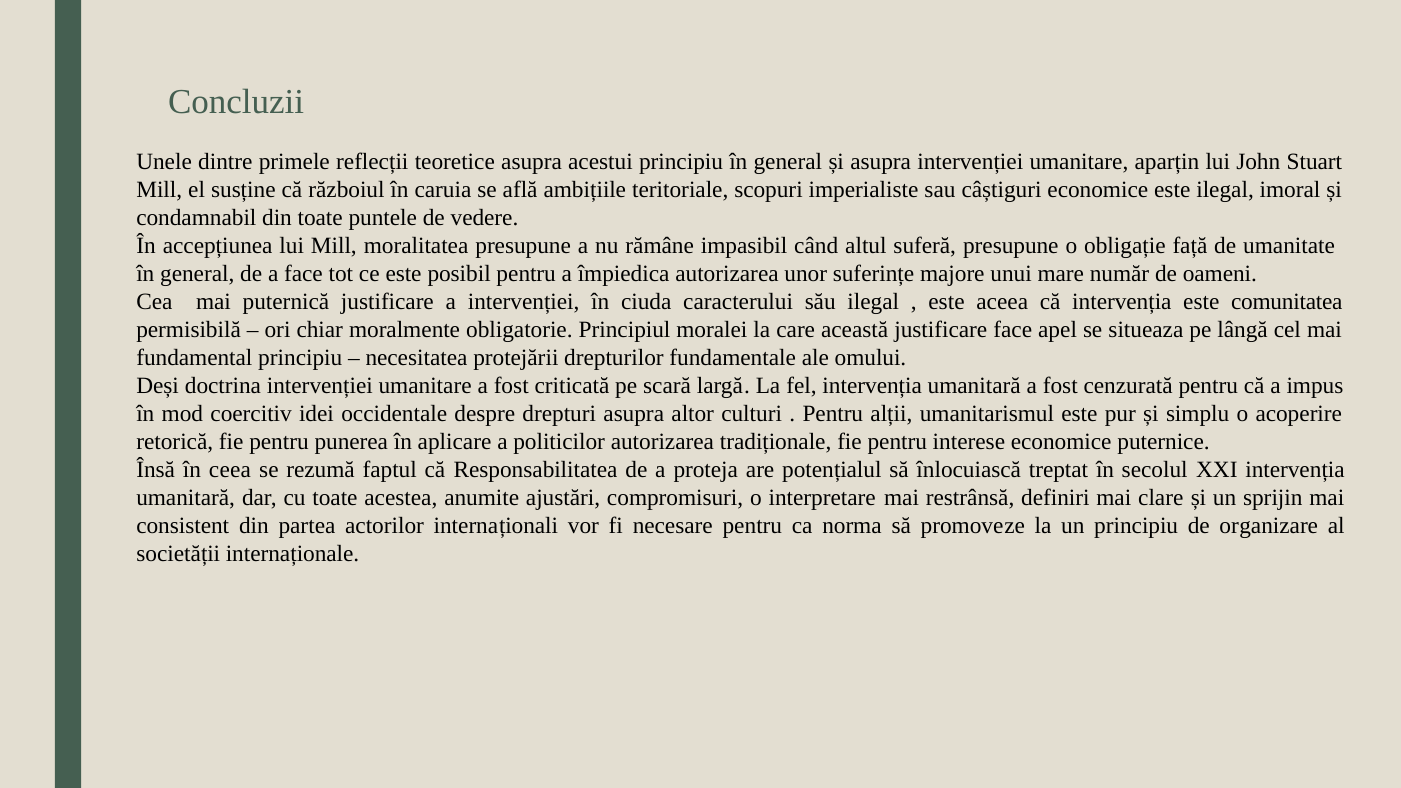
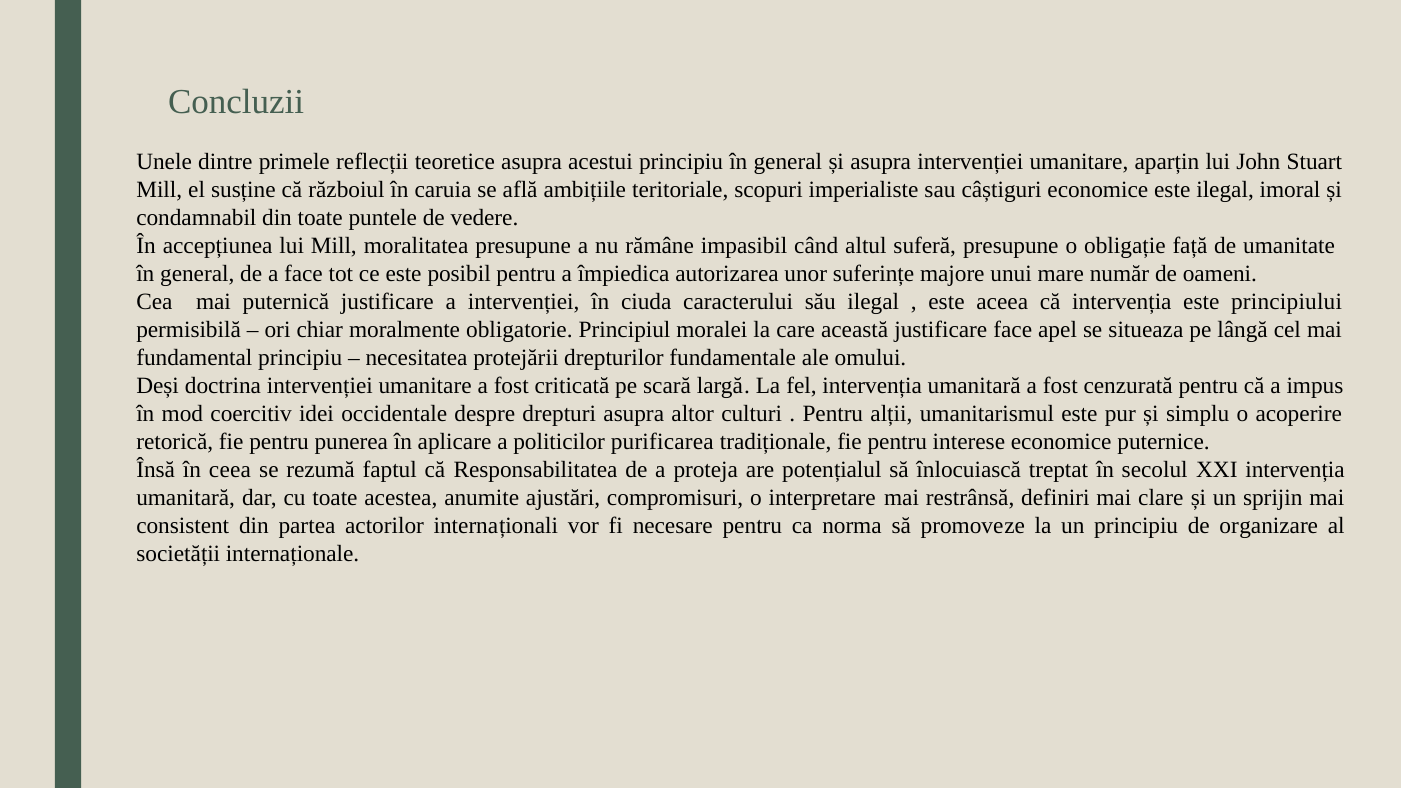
comunitatea: comunitatea -> principiului
politicilor autorizarea: autorizarea -> purificarea
